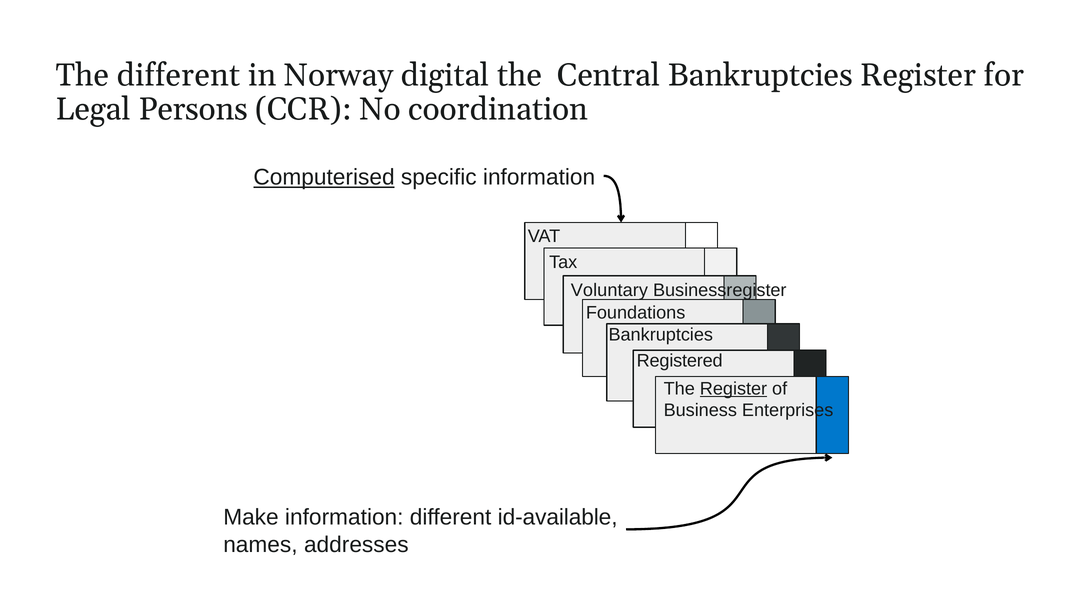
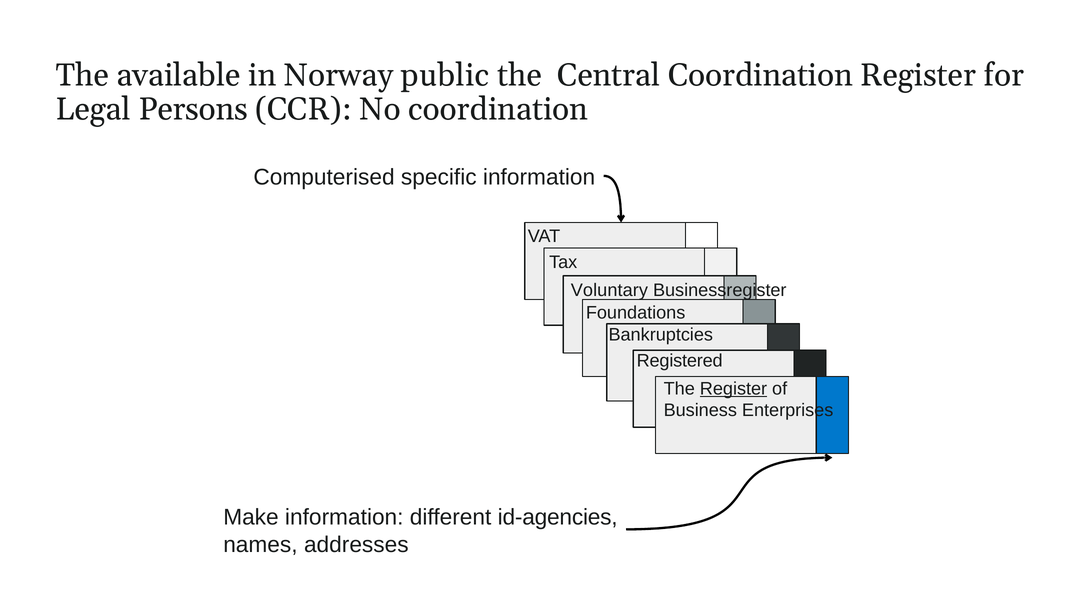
The different: different -> available
digital: digital -> public
Central Bankruptcies: Bankruptcies -> Coordination
Computerised underline: present -> none
id-available: id-available -> id-agencies
